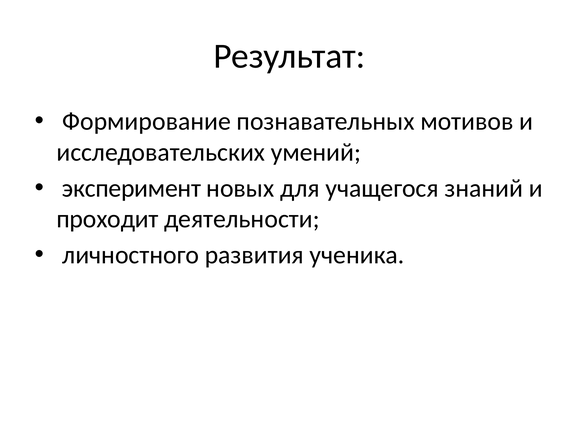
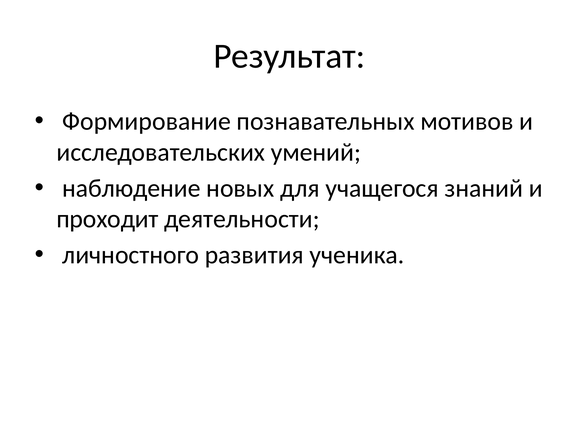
эксперимент: эксперимент -> наблюдение
